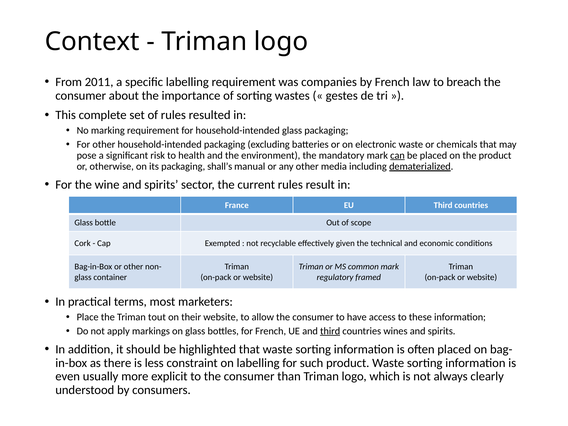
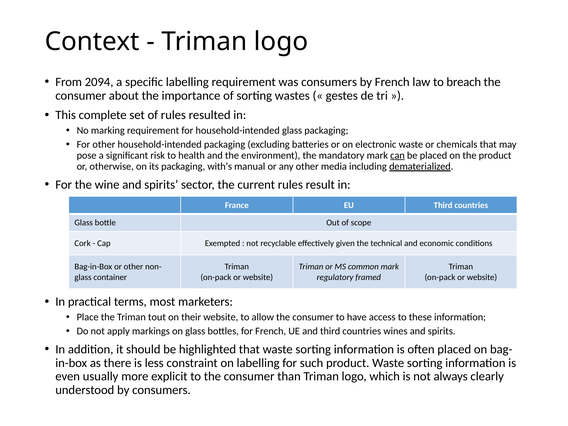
2011: 2011 -> 2094
was companies: companies -> consumers
shall’s: shall’s -> with’s
third at (330, 331) underline: present -> none
